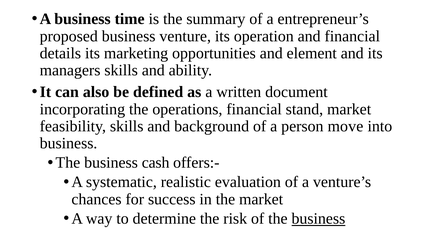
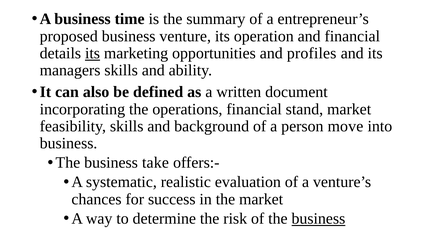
its at (93, 53) underline: none -> present
element: element -> profiles
cash: cash -> take
